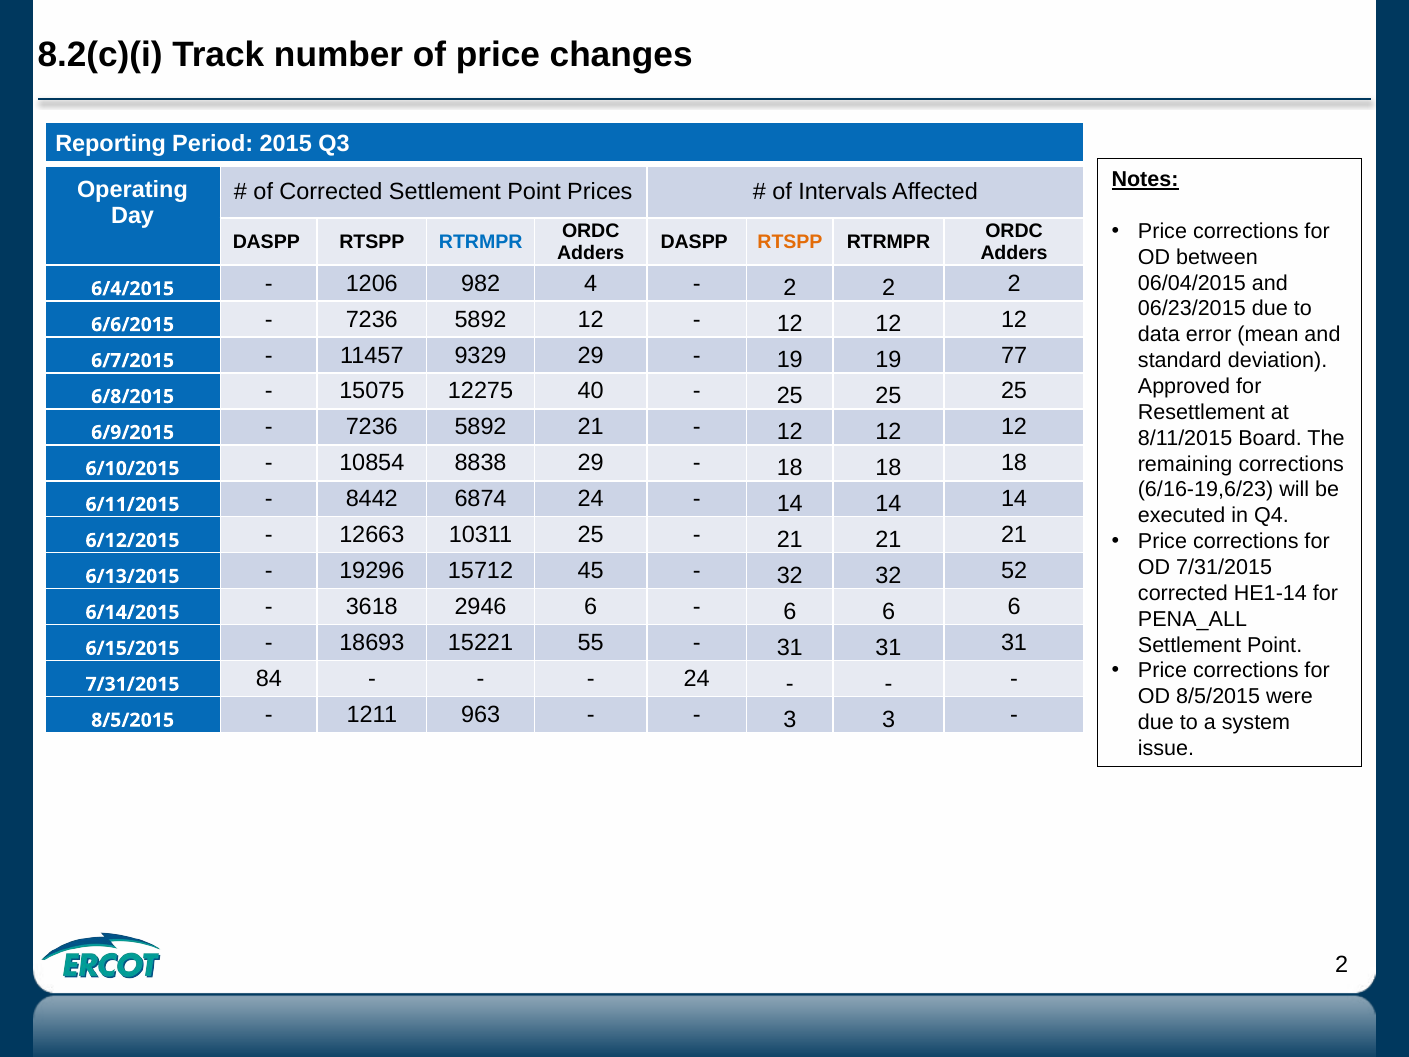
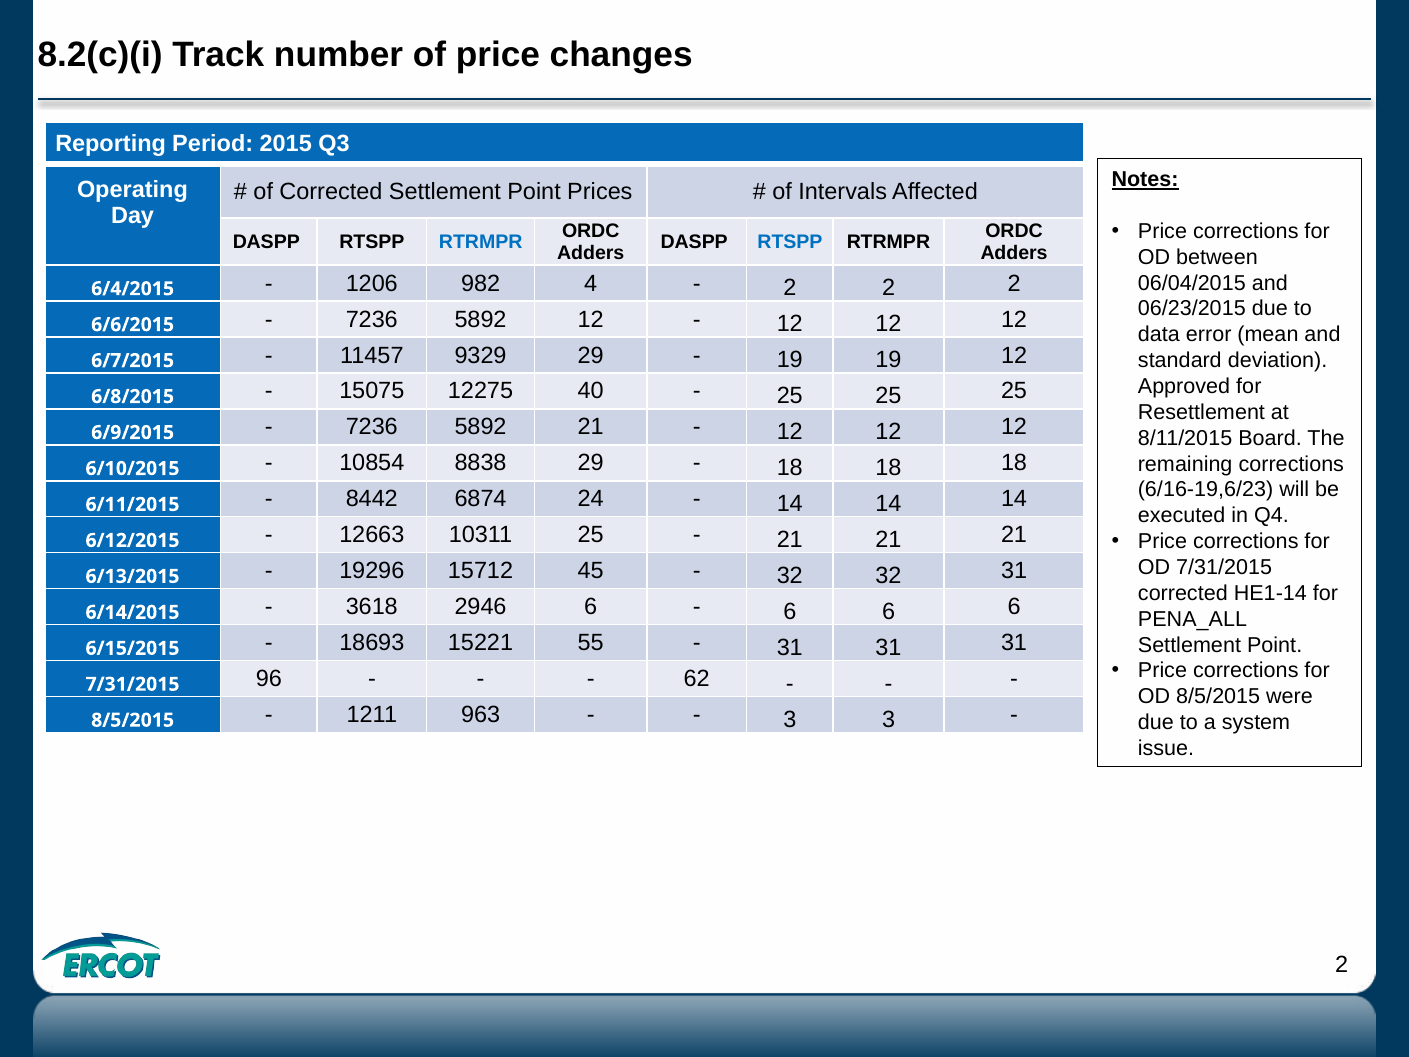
RTSPP at (790, 242) colour: orange -> blue
19 77: 77 -> 12
32 52: 52 -> 31
84: 84 -> 96
24 at (697, 679): 24 -> 62
